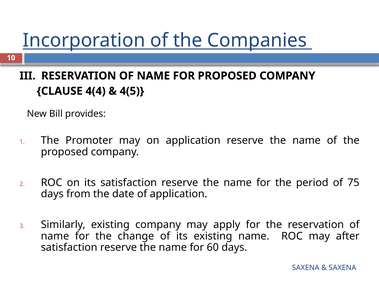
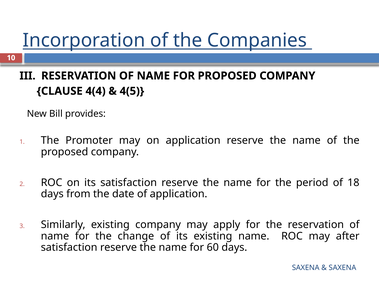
75: 75 -> 18
